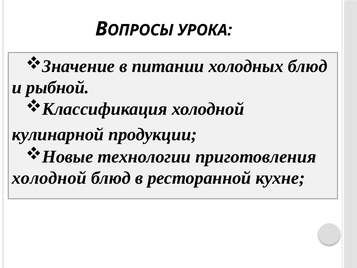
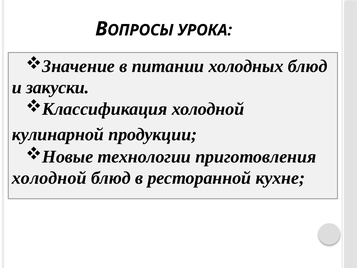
рыбной: рыбной -> закуски
